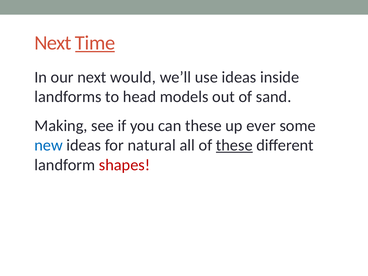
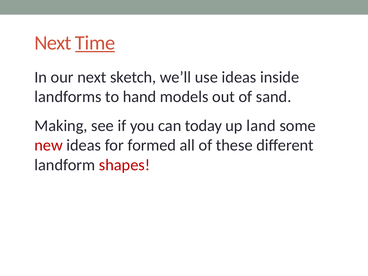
would: would -> sketch
head: head -> hand
can these: these -> today
ever: ever -> land
new colour: blue -> red
natural: natural -> formed
these at (234, 145) underline: present -> none
